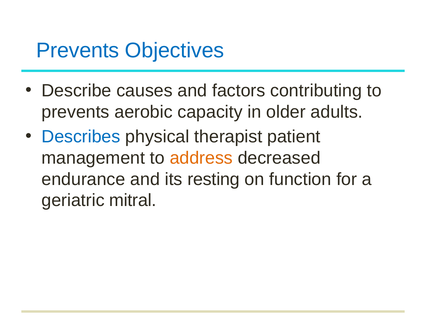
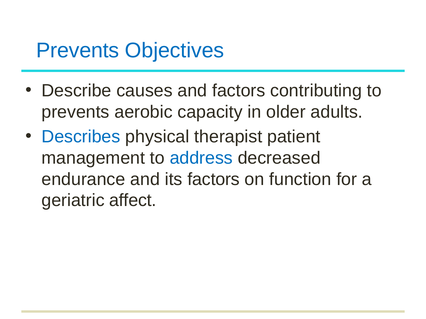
address colour: orange -> blue
its resting: resting -> factors
mitral: mitral -> affect
